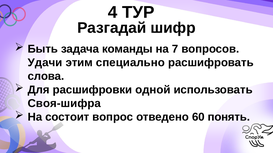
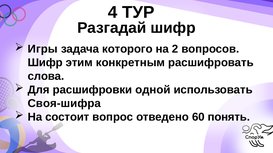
Быть: Быть -> Игры
команды: команды -> которого
7: 7 -> 2
Удачи at (45, 63): Удачи -> Шифр
специально: специально -> конкретным
